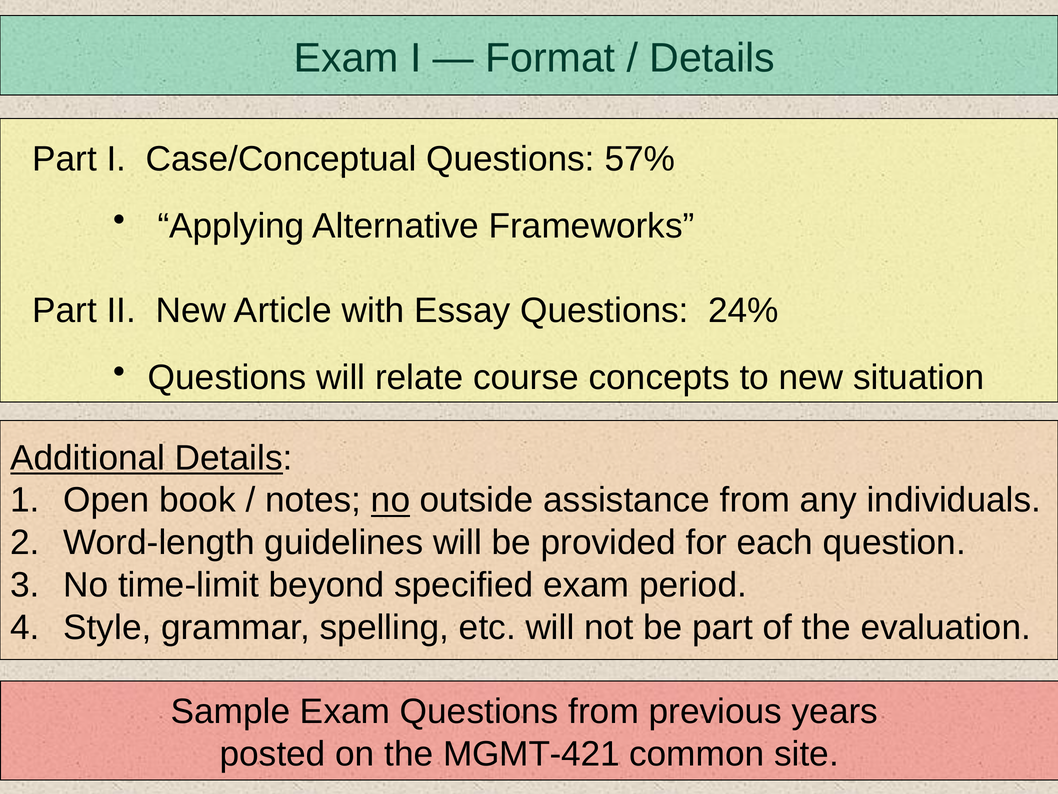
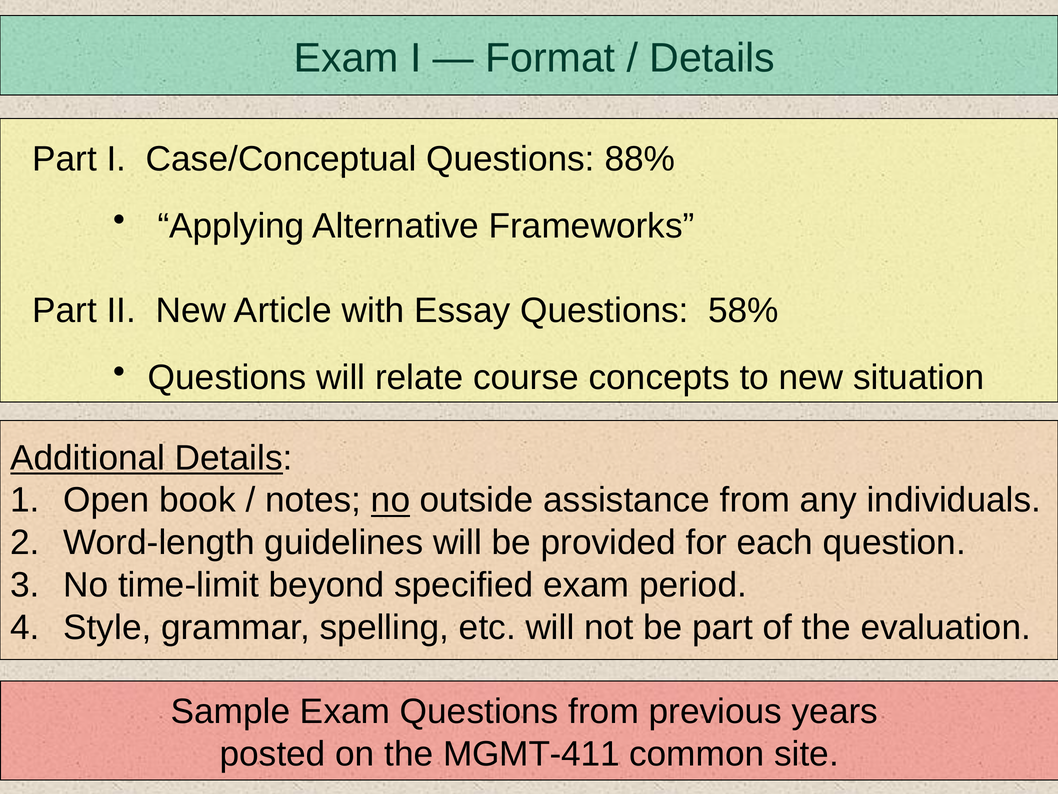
57%: 57% -> 88%
24%: 24% -> 58%
MGMT-421: MGMT-421 -> MGMT-411
